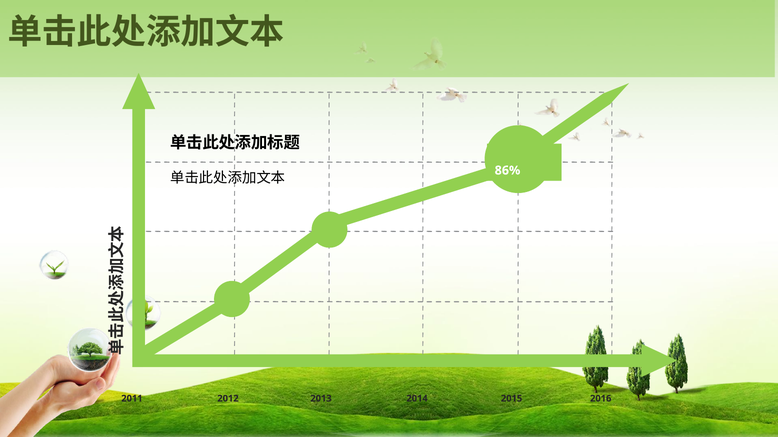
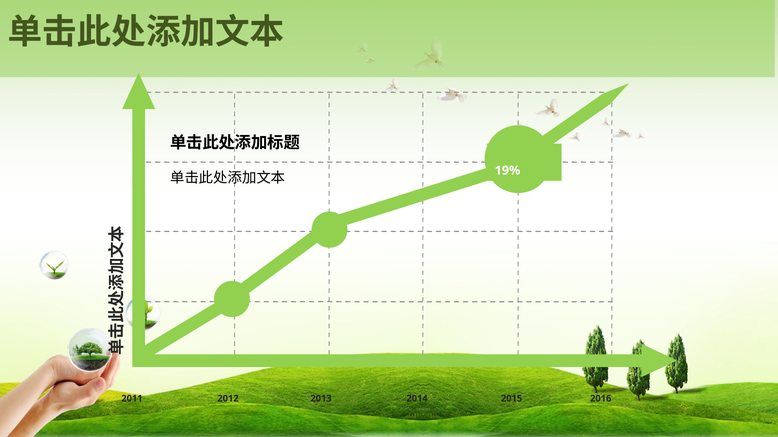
86%: 86% -> 19%
